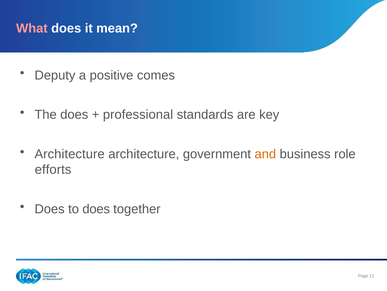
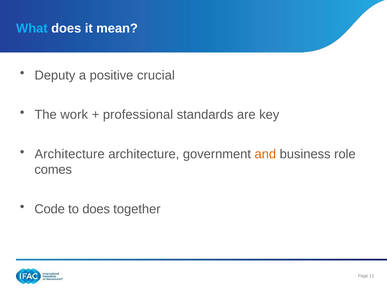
What colour: pink -> light blue
comes: comes -> crucial
The does: does -> work
efforts: efforts -> comes
Does at (50, 208): Does -> Code
